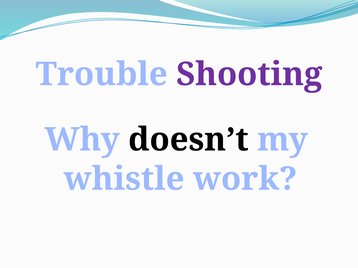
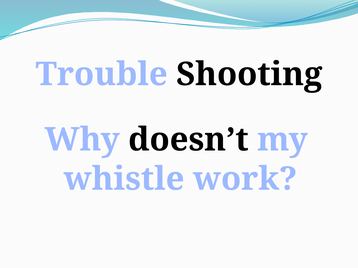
Shooting colour: purple -> black
